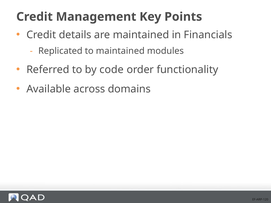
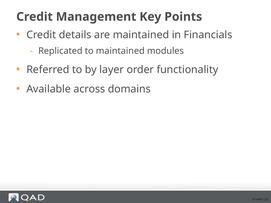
code: code -> layer
